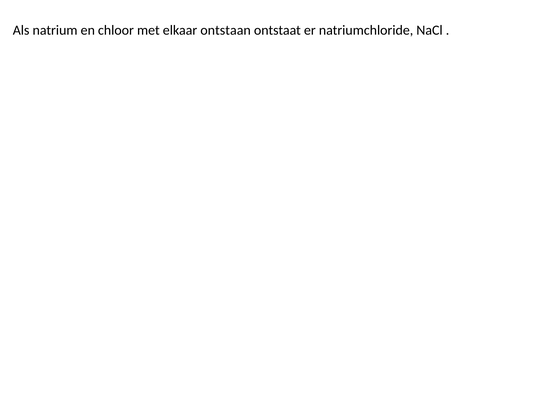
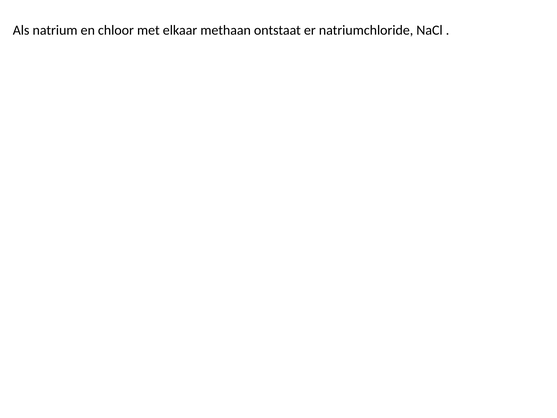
ontstaan: ontstaan -> methaan
